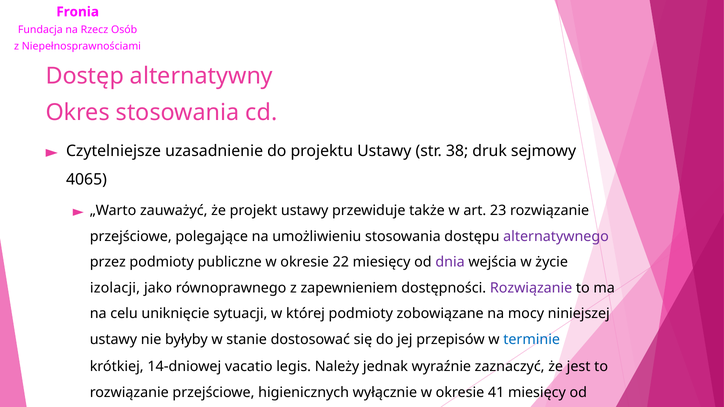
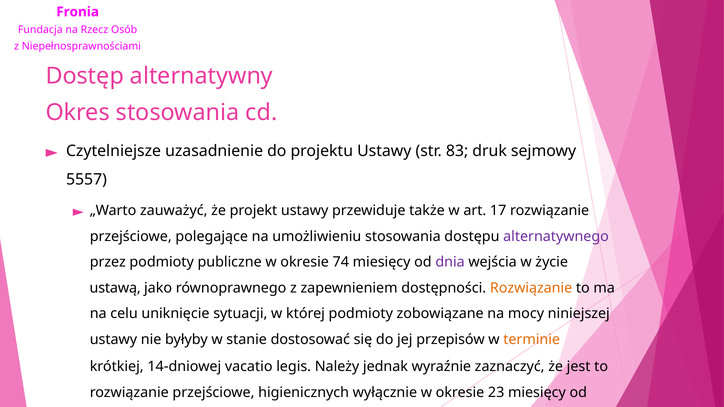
38: 38 -> 83
4065: 4065 -> 5557
23: 23 -> 17
22: 22 -> 74
izolacji: izolacji -> ustawą
Rozwiązanie at (531, 288) colour: purple -> orange
terminie colour: blue -> orange
41: 41 -> 23
